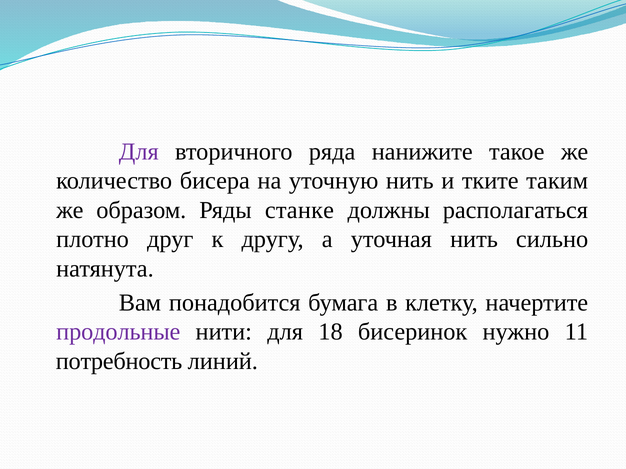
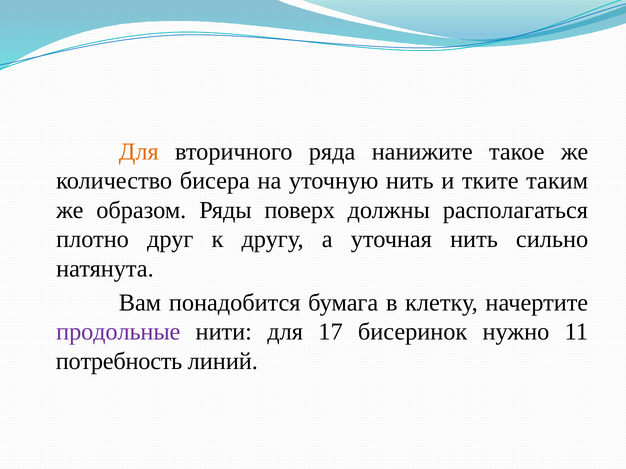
Для at (139, 152) colour: purple -> orange
станке: станке -> поверх
18: 18 -> 17
